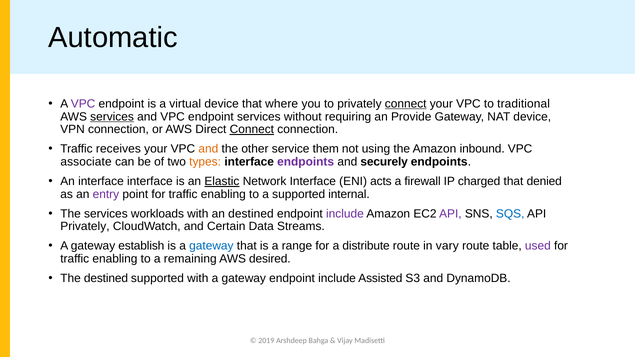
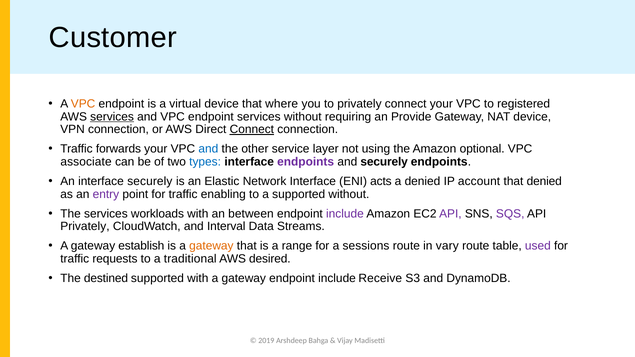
Automatic: Automatic -> Customer
VPC at (83, 104) colour: purple -> orange
connect at (406, 104) underline: present -> none
traditional: traditional -> registered
receives: receives -> forwards
and at (208, 149) colour: orange -> blue
them: them -> layer
inbound: inbound -> optional
types colour: orange -> blue
interface interface: interface -> securely
Elastic underline: present -> none
a firewall: firewall -> denied
charged: charged -> account
supported internal: internal -> without
an destined: destined -> between
SQS colour: blue -> purple
Certain: Certain -> Interval
gateway at (211, 246) colour: blue -> orange
distribute: distribute -> sessions
enabling at (115, 259): enabling -> requests
remaining: remaining -> traditional
Assisted: Assisted -> Receive
